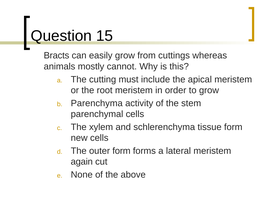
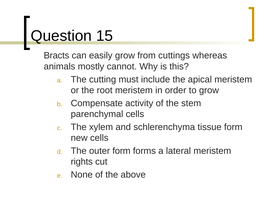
Parenchyma: Parenchyma -> Compensate
again: again -> rights
